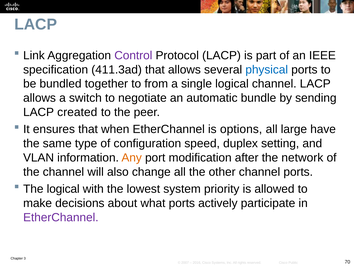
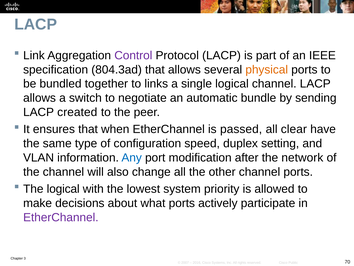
411.3ad: 411.3ad -> 804.3ad
physical colour: blue -> orange
from: from -> links
options: options -> passed
large: large -> clear
Any colour: orange -> blue
